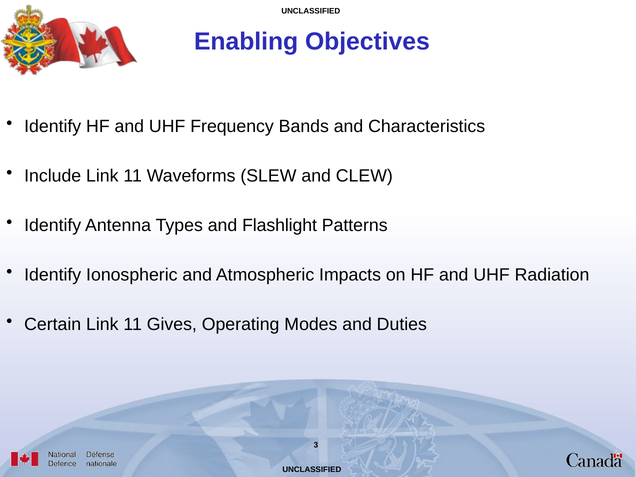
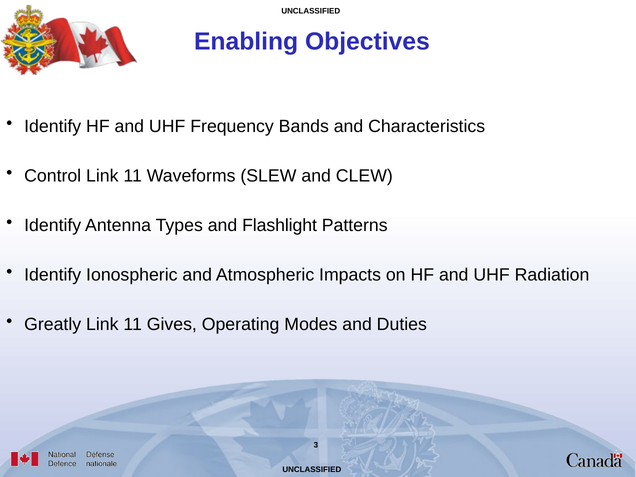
Include: Include -> Control
Certain: Certain -> Greatly
